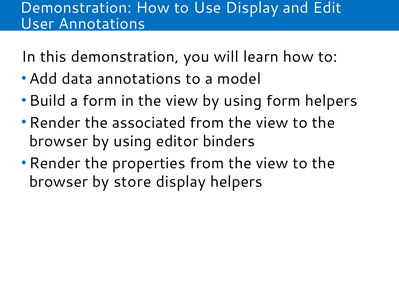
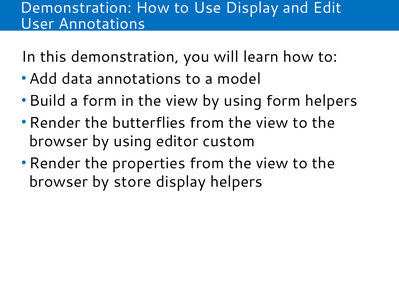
associated: associated -> butterflies
binders: binders -> custom
